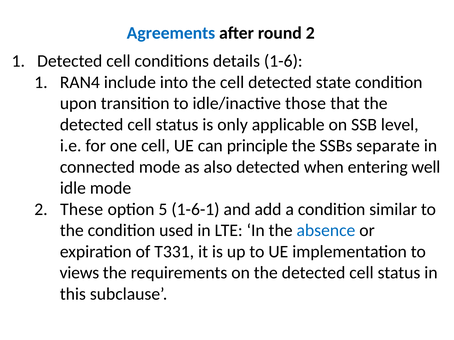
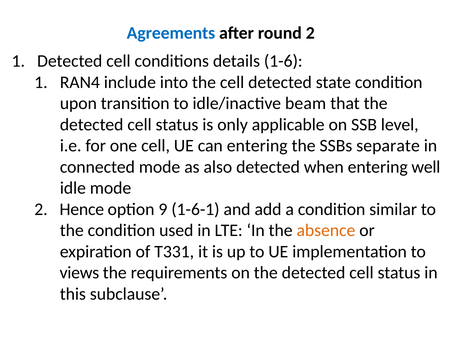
those: those -> beam
can principle: principle -> entering
These: These -> Hence
5: 5 -> 9
absence colour: blue -> orange
